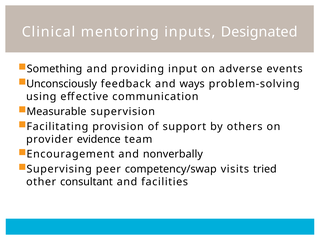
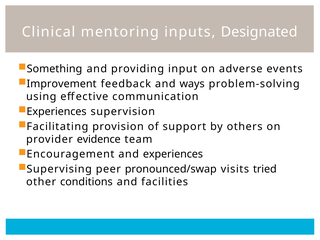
Unconsciously: Unconsciously -> Improvement
Measurable at (56, 112): Measurable -> Experiences
and nonverbally: nonverbally -> experiences
competency/swap: competency/swap -> pronounced/swap
consultant: consultant -> conditions
